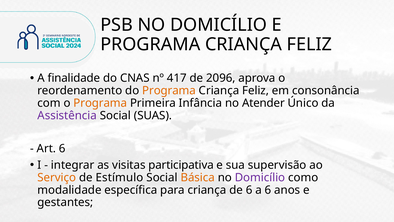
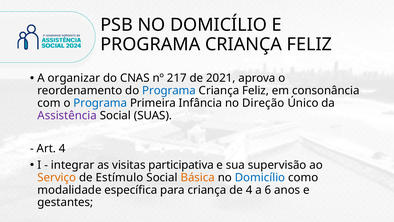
finalidade: finalidade -> organizar
417: 417 -> 217
2096: 2096 -> 2021
Programa at (169, 90) colour: orange -> blue
Programa at (100, 103) colour: orange -> blue
Atender: Atender -> Direção
Art 6: 6 -> 4
Domicílio at (260, 177) colour: purple -> blue
de 6: 6 -> 4
